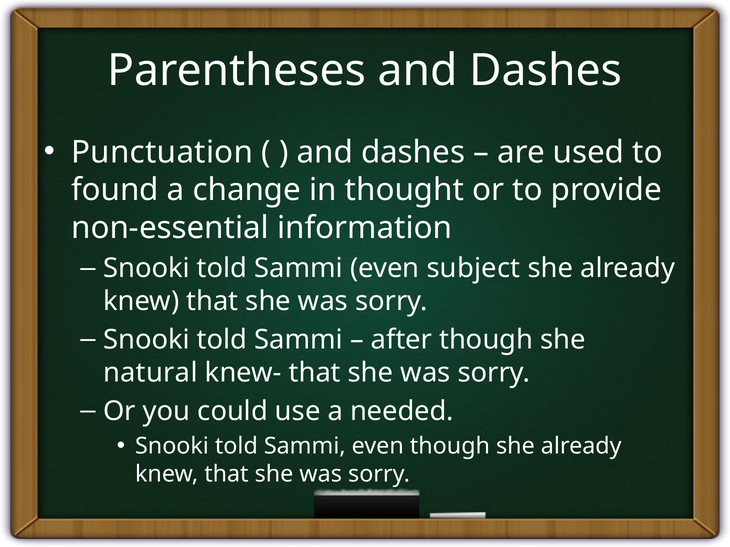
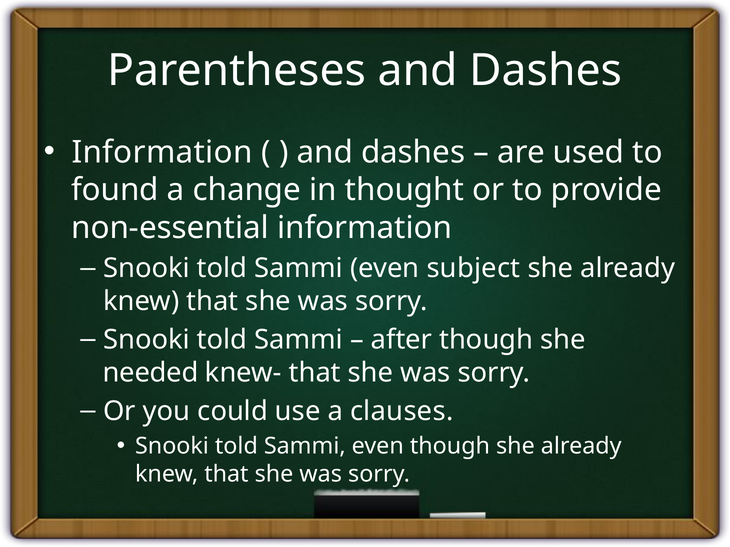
Punctuation at (162, 152): Punctuation -> Information
natural: natural -> needed
needed: needed -> clauses
